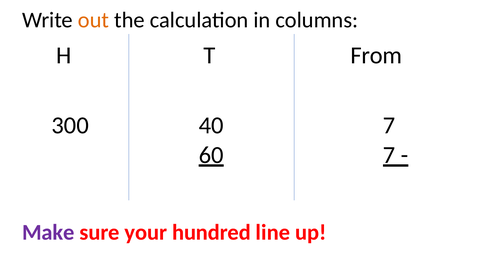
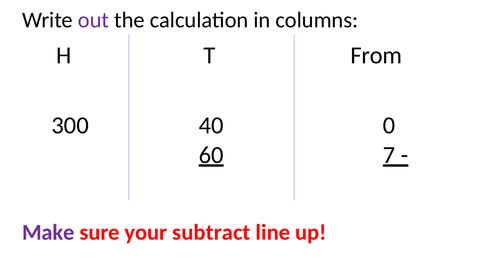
out colour: orange -> purple
40 7: 7 -> 0
hundred: hundred -> subtract
